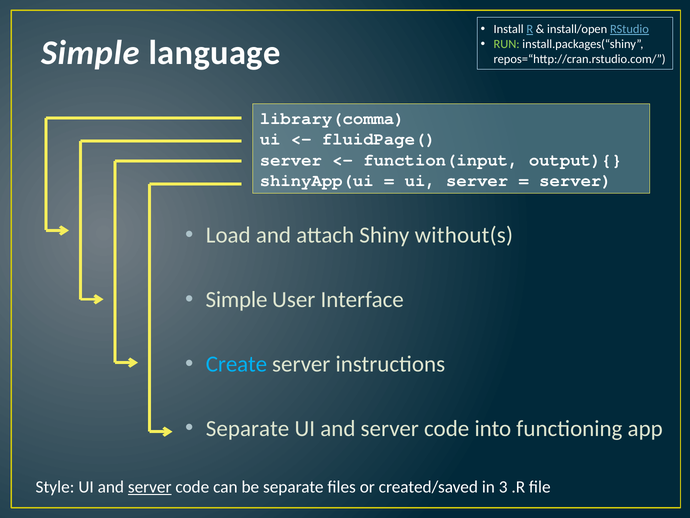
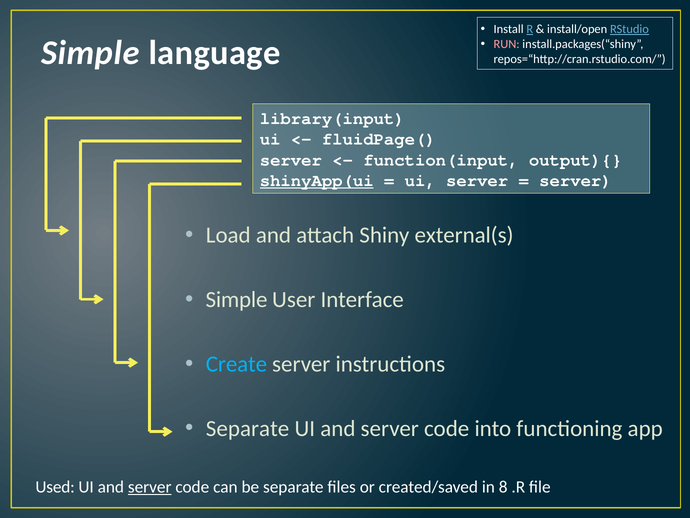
RUN colour: light green -> pink
library(comma: library(comma -> library(input
shinyApp(ui underline: none -> present
without(s: without(s -> external(s
Style: Style -> Used
3: 3 -> 8
